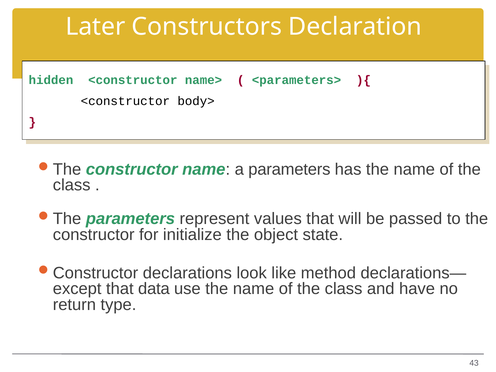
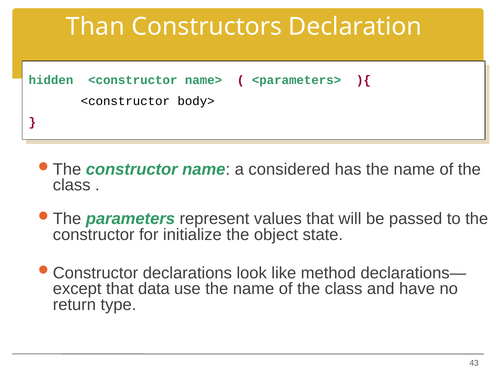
Later: Later -> Than
a parameters: parameters -> considered
